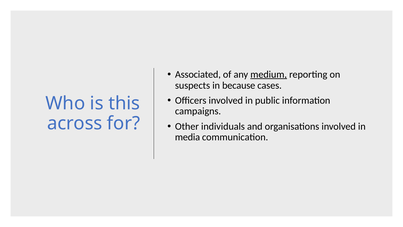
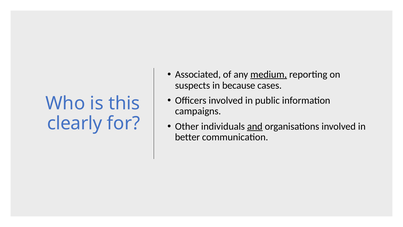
across: across -> clearly
and underline: none -> present
media: media -> better
